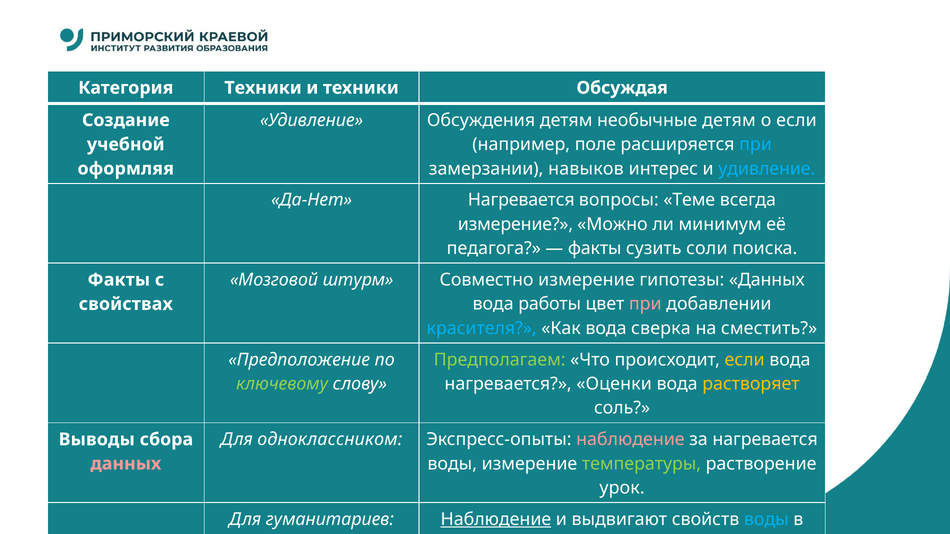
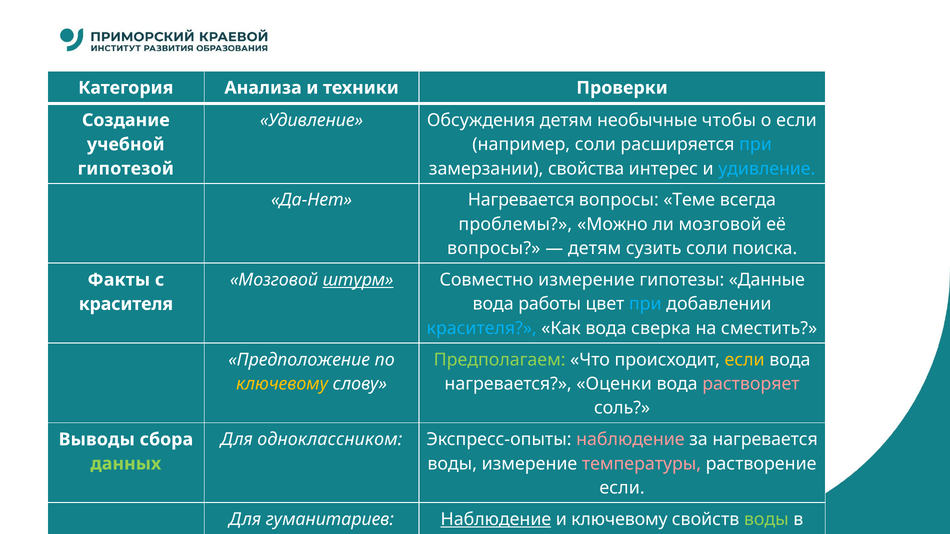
Категория Техники: Техники -> Анализа
Обсуждая: Обсуждая -> Проверки
необычные детям: детям -> чтобы
например поле: поле -> соли
навыков: навыков -> свойства
оформляя: оформляя -> гипотезой
измерение at (516, 224): измерение -> проблемы
ли минимум: минимум -> мозговой
педагога at (494, 249): педагога -> вопросы
факты at (595, 249): факты -> детям
штурм underline: none -> present
гипотезы Данных: Данных -> Данные
при at (645, 304) colour: pink -> light blue
свойствах at (126, 304): свойствах -> красителя
ключевому at (282, 384) colour: light green -> yellow
растворяет colour: yellow -> pink
температуры colour: light green -> pink
данных at (126, 464) colour: pink -> light green
урок at (622, 488): урок -> если
и выдвигают: выдвигают -> ключевому
воды at (766, 520) colour: light blue -> light green
